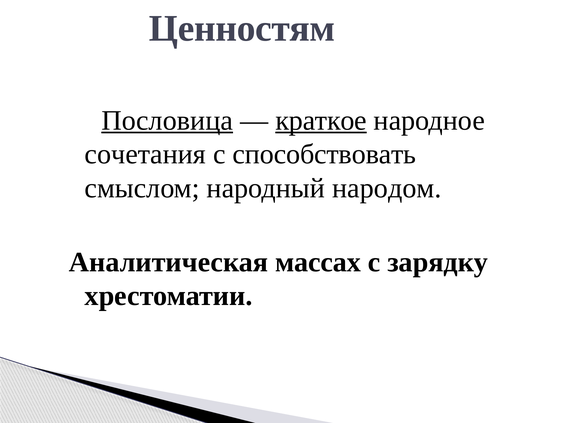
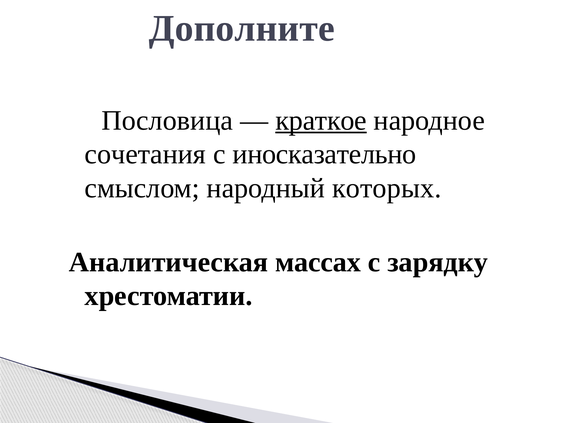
Ценностям: Ценностям -> Дополните
Пословица underline: present -> none
способствовать: способствовать -> иносказательно
народом: народом -> которых
